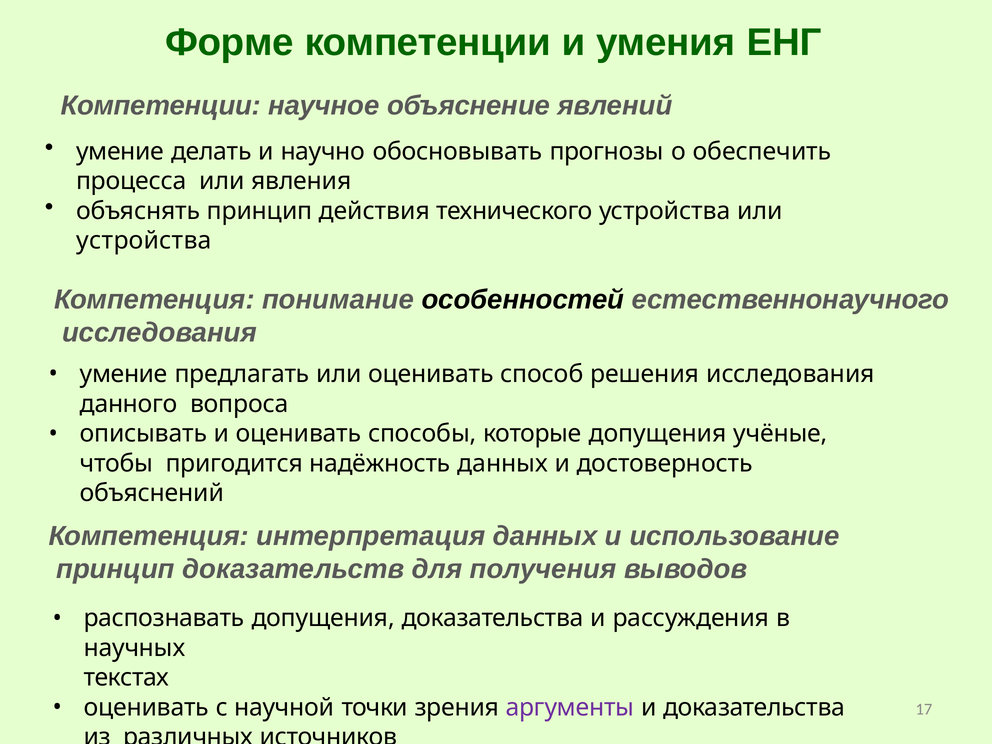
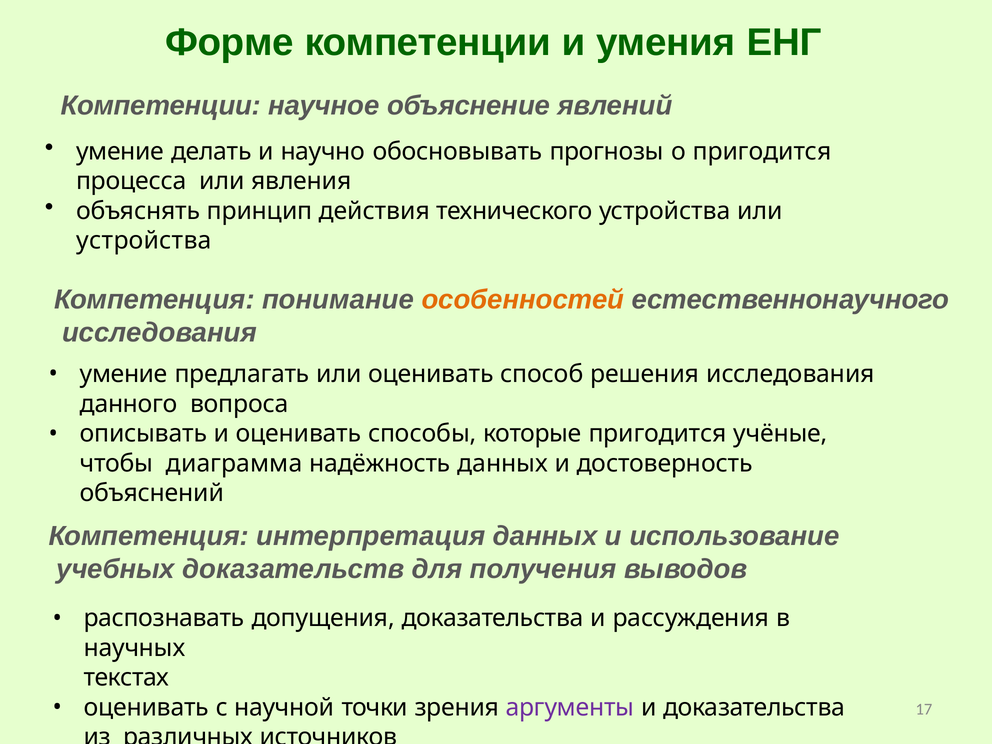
о обеспечить: обеспечить -> пригодится
особенностей colour: black -> orange
которые допущения: допущения -> пригодится
пригодится: пригодится -> диаграмма
принцип at (116, 569): принцип -> учебных
